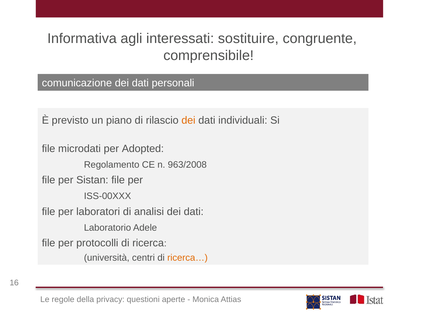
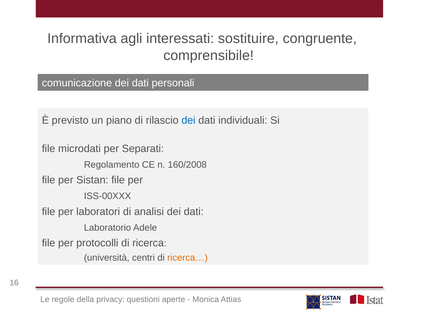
dei at (188, 121) colour: orange -> blue
Adopted: Adopted -> Separati
963/2008: 963/2008 -> 160/2008
